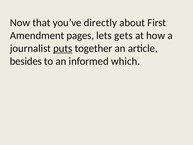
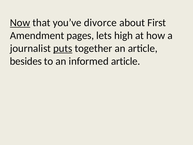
Now underline: none -> present
directly: directly -> divorce
gets: gets -> high
informed which: which -> article
